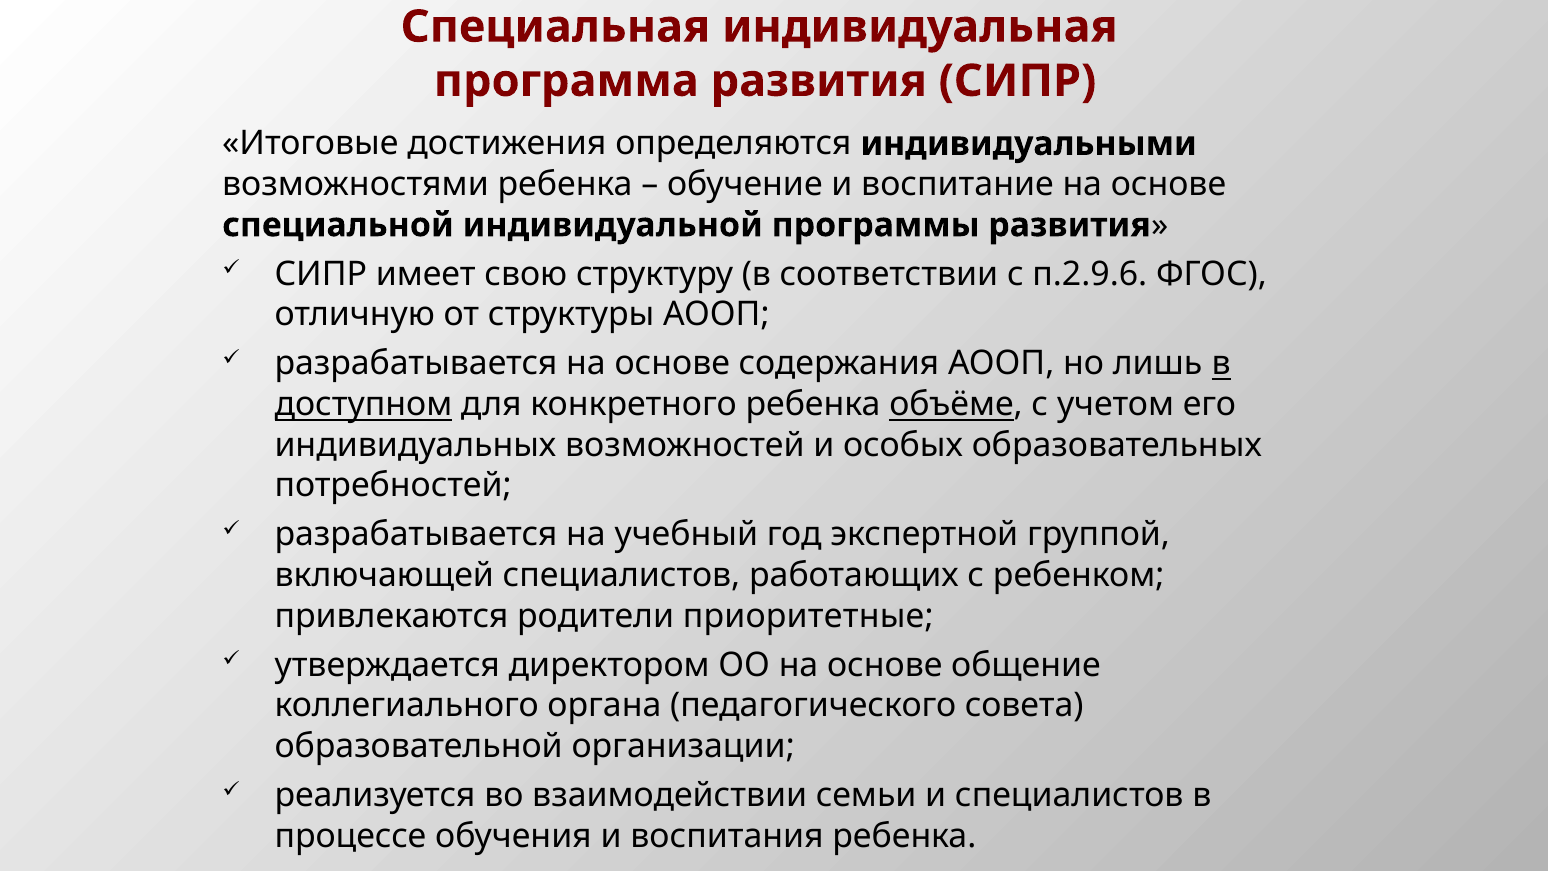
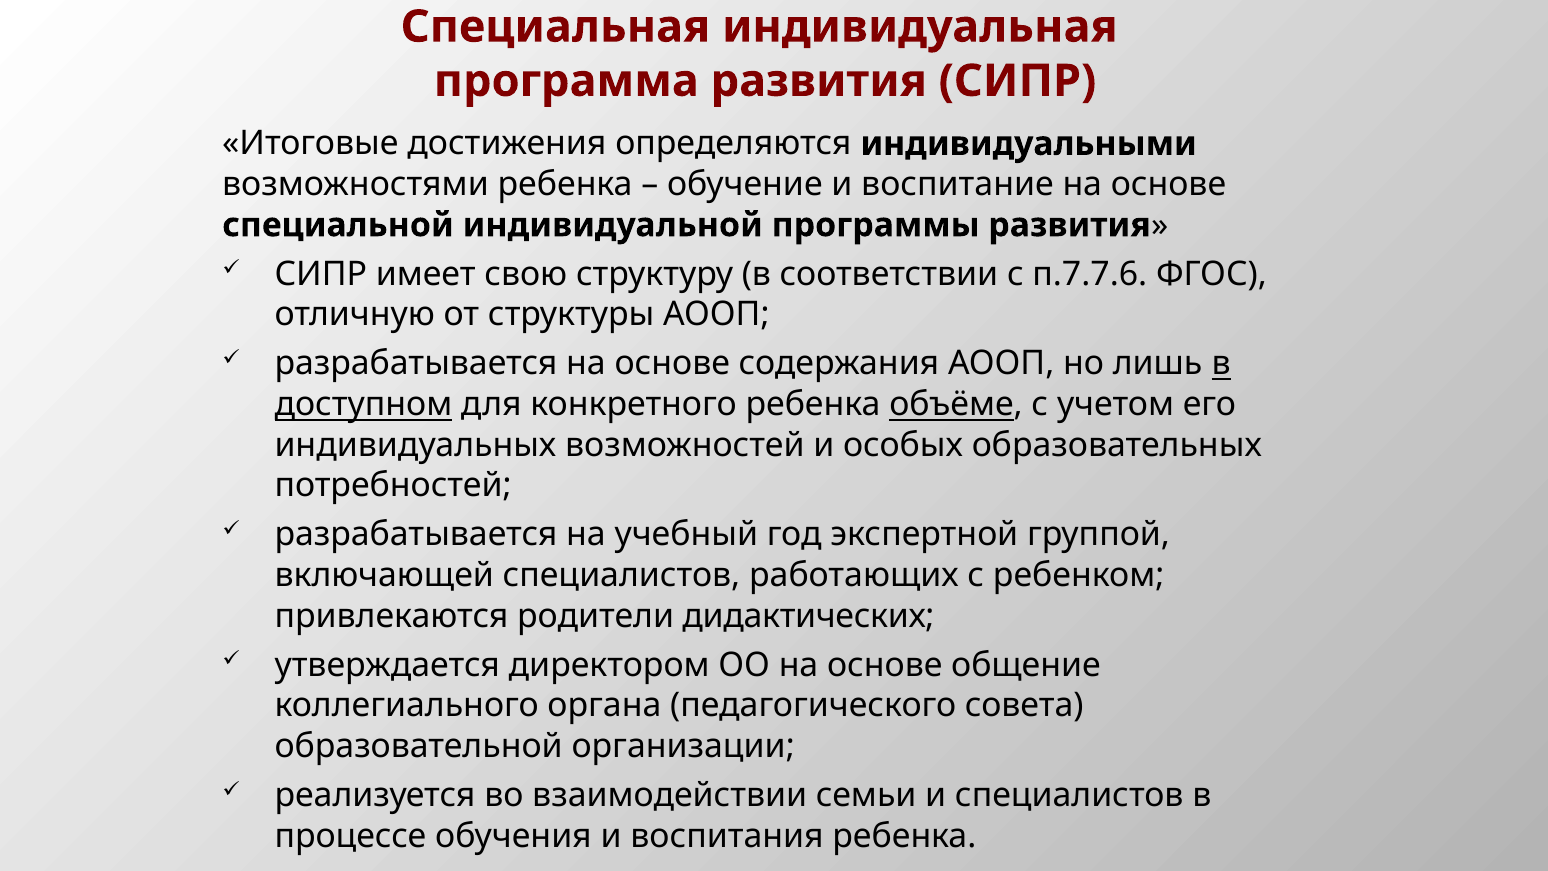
п.2.9.6: п.2.9.6 -> п.7.7.6
приоритетные: приоритетные -> дидактических
